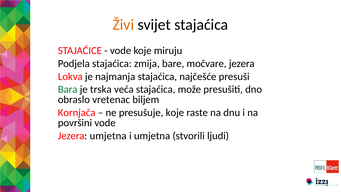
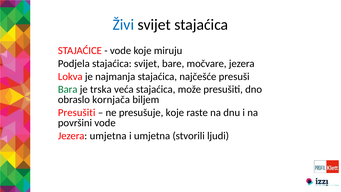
Živi colour: orange -> blue
stajaćica zmija: zmija -> svijet
vretenac: vretenac -> kornjača
Kornjača at (77, 112): Kornjača -> Presušiti
